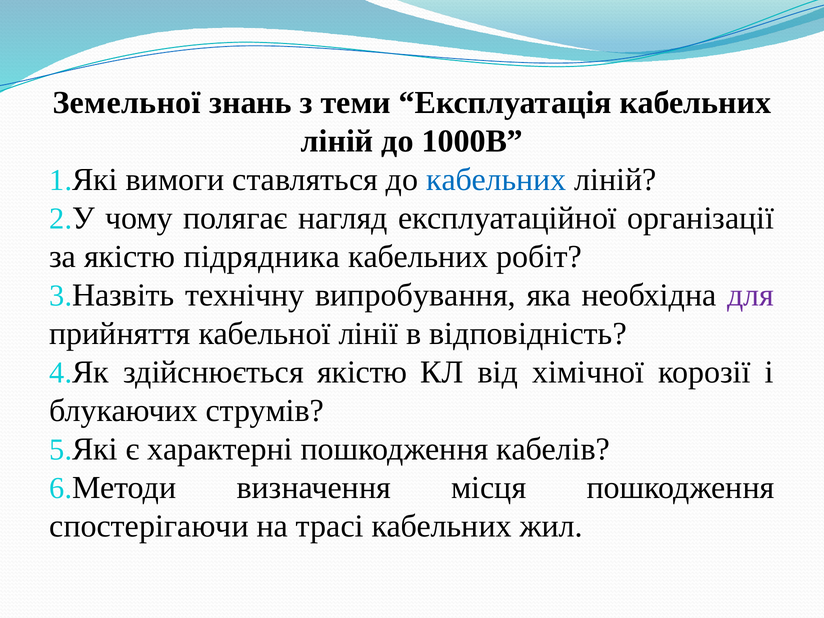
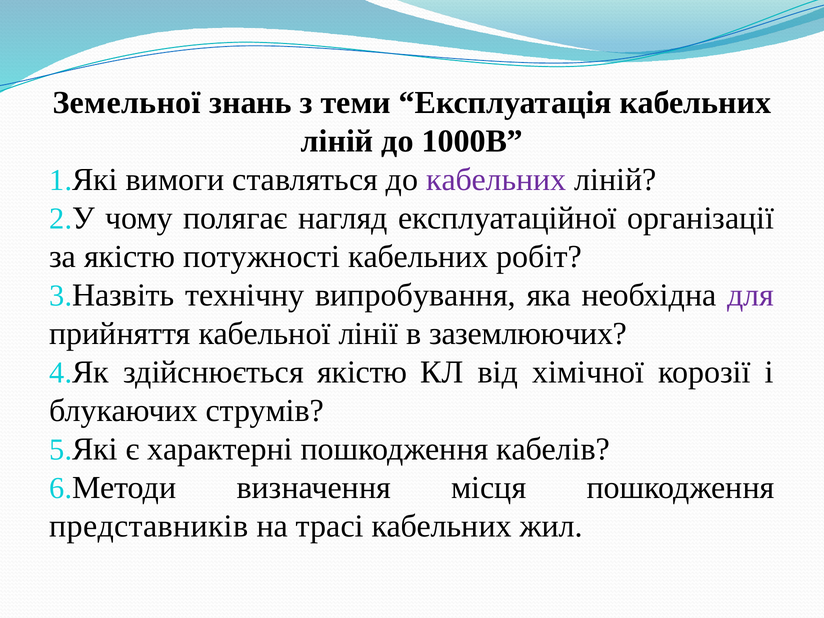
кабельних at (496, 180) colour: blue -> purple
підрядника: підрядника -> потужності
відповідність: відповідність -> заземлюючих
спостерігаючи: спостерігаючи -> представників
